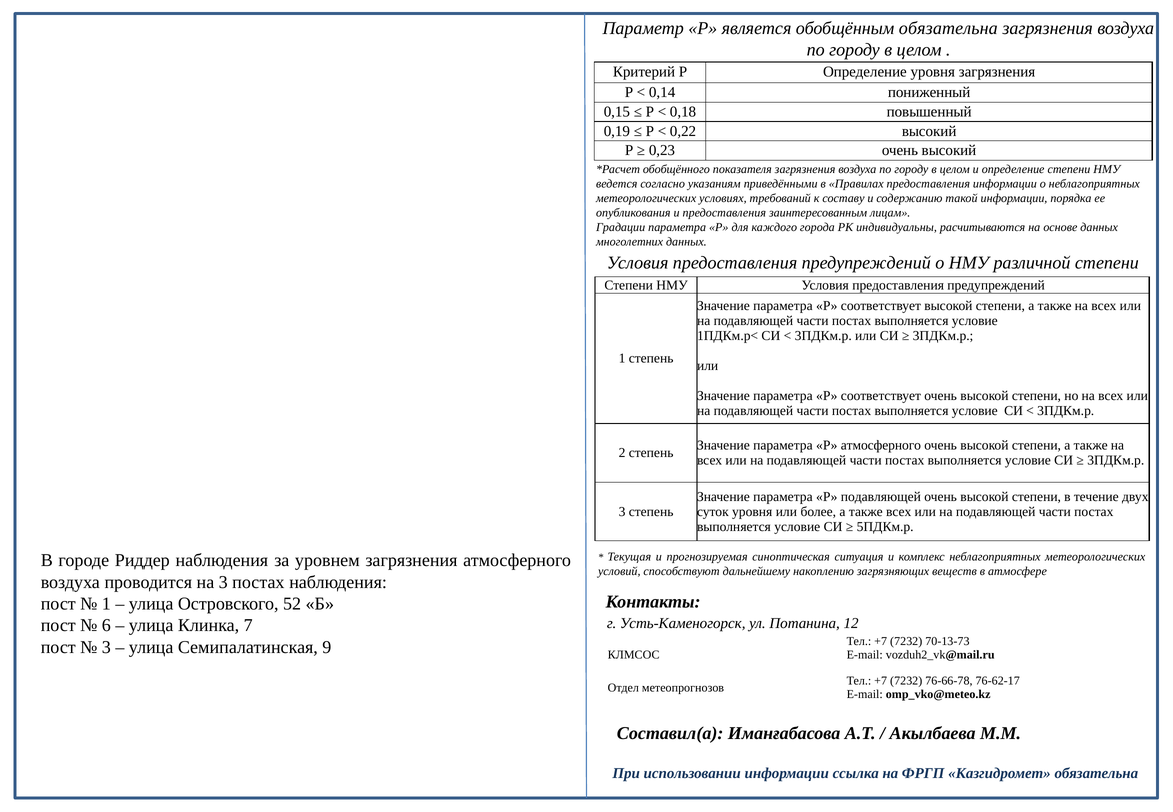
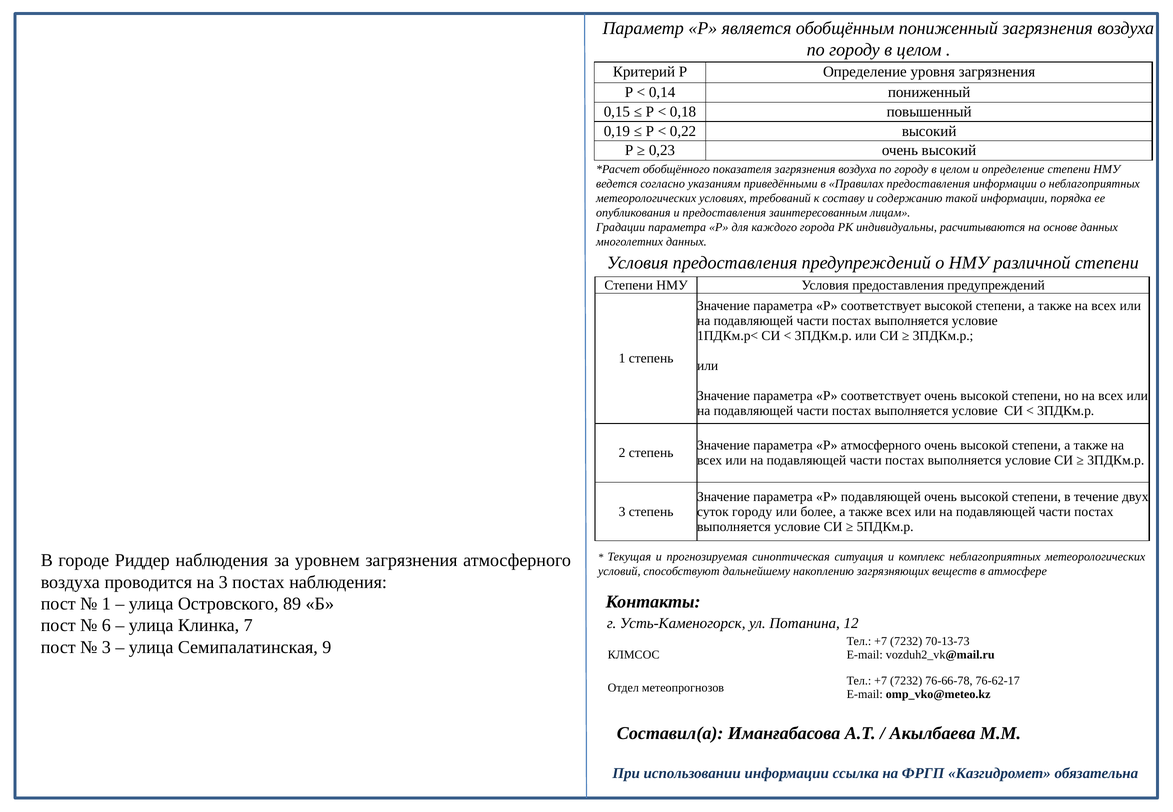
обобщённым обязательна: обязательна -> пониженный
суток уровня: уровня -> городу
52: 52 -> 89
